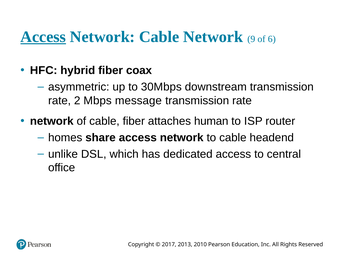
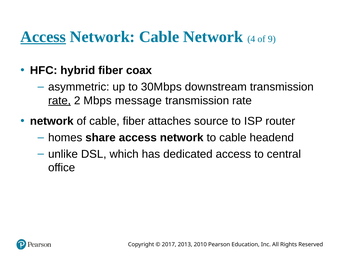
9: 9 -> 4
6: 6 -> 9
rate at (60, 101) underline: none -> present
human: human -> source
